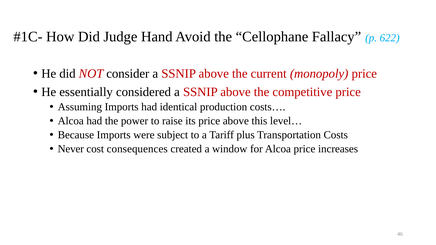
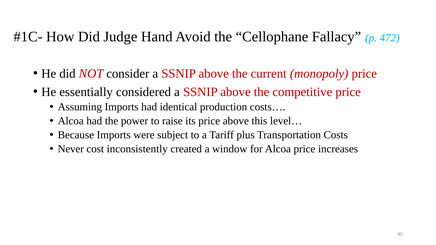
622: 622 -> 472
consequences: consequences -> inconsistently
